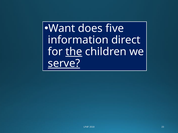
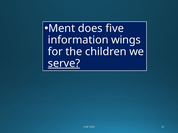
Want: Want -> Ment
direct: direct -> wings
the underline: present -> none
